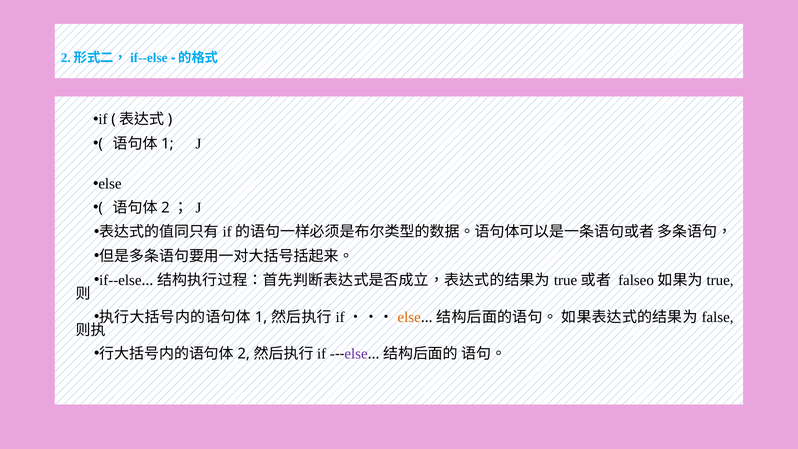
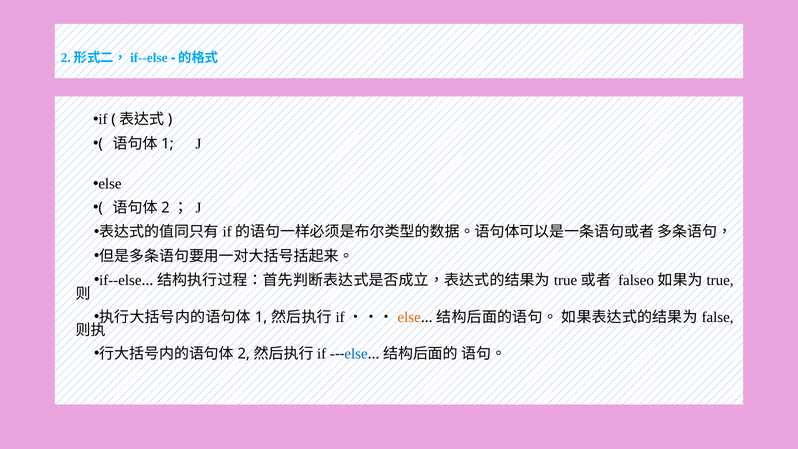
else at (356, 354) colour: purple -> blue
